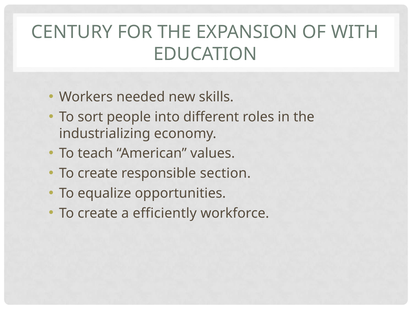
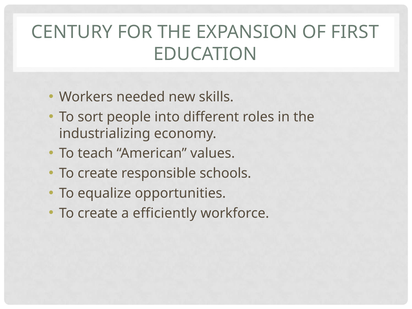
WITH: WITH -> FIRST
section: section -> schools
